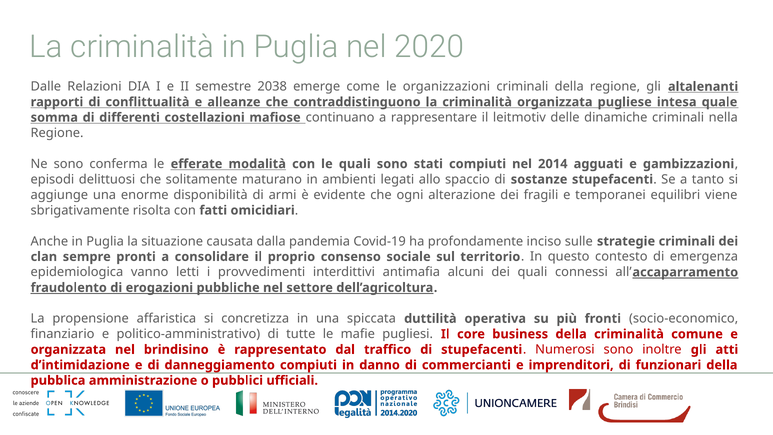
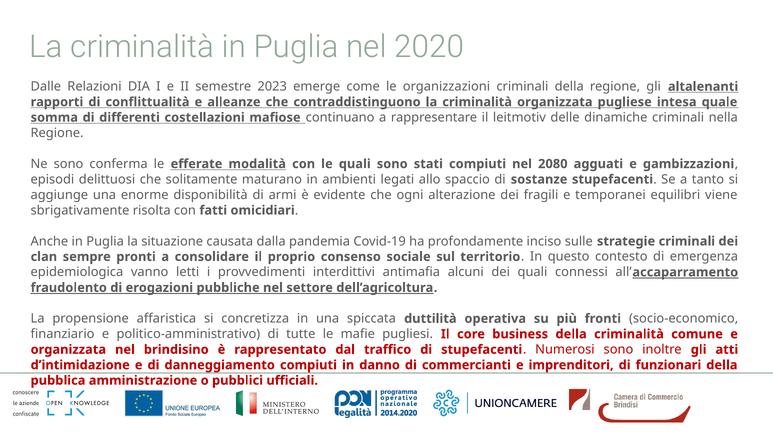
2038: 2038 -> 2023
2014: 2014 -> 2080
